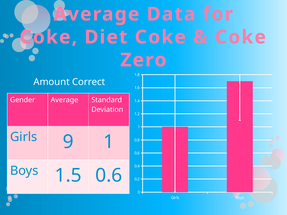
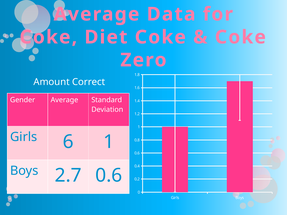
9: 9 -> 6
1.5: 1.5 -> 2.7
